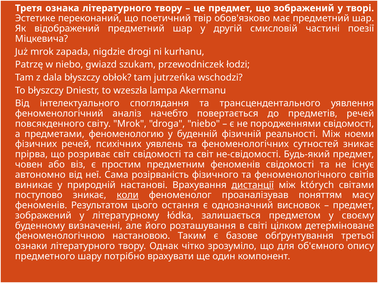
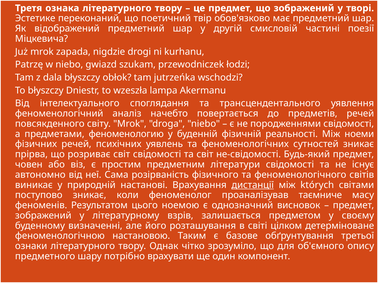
предметним феноменів: феноменів -> літератури
коли underline: present -> none
поняттям: поняттям -> таємниче
остання: остання -> ноемою
łódka: łódka -> взрів
